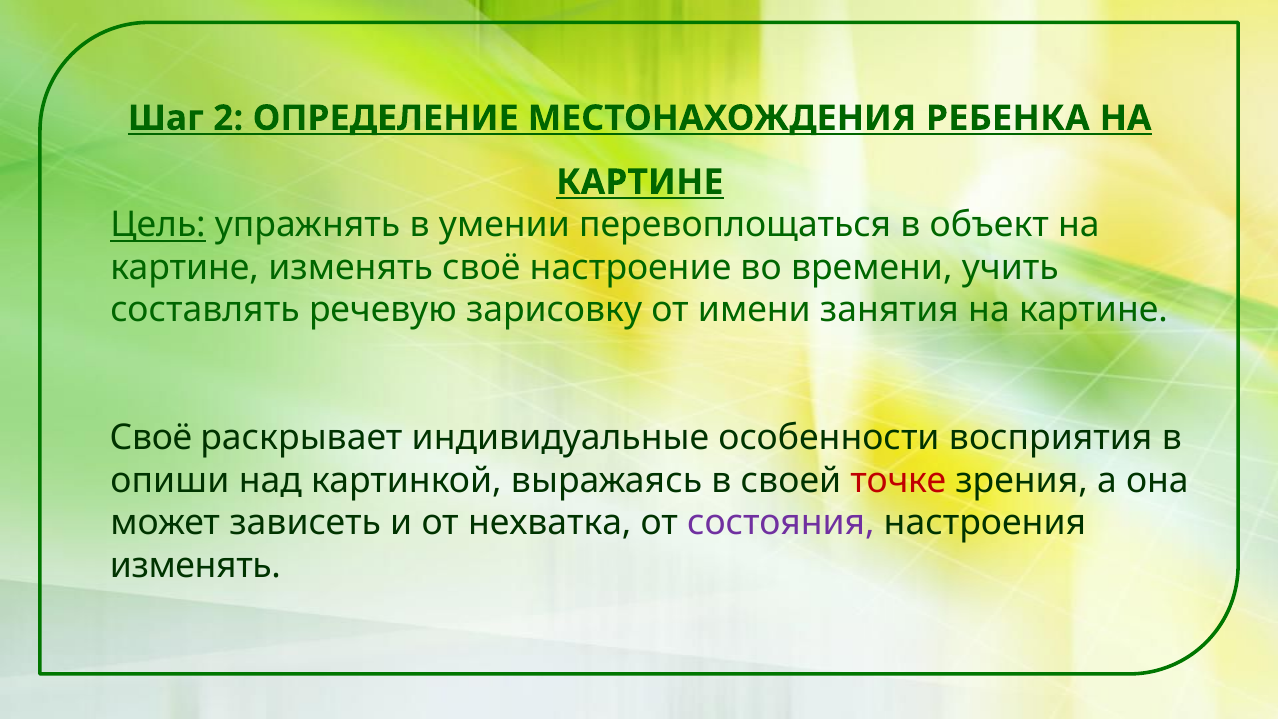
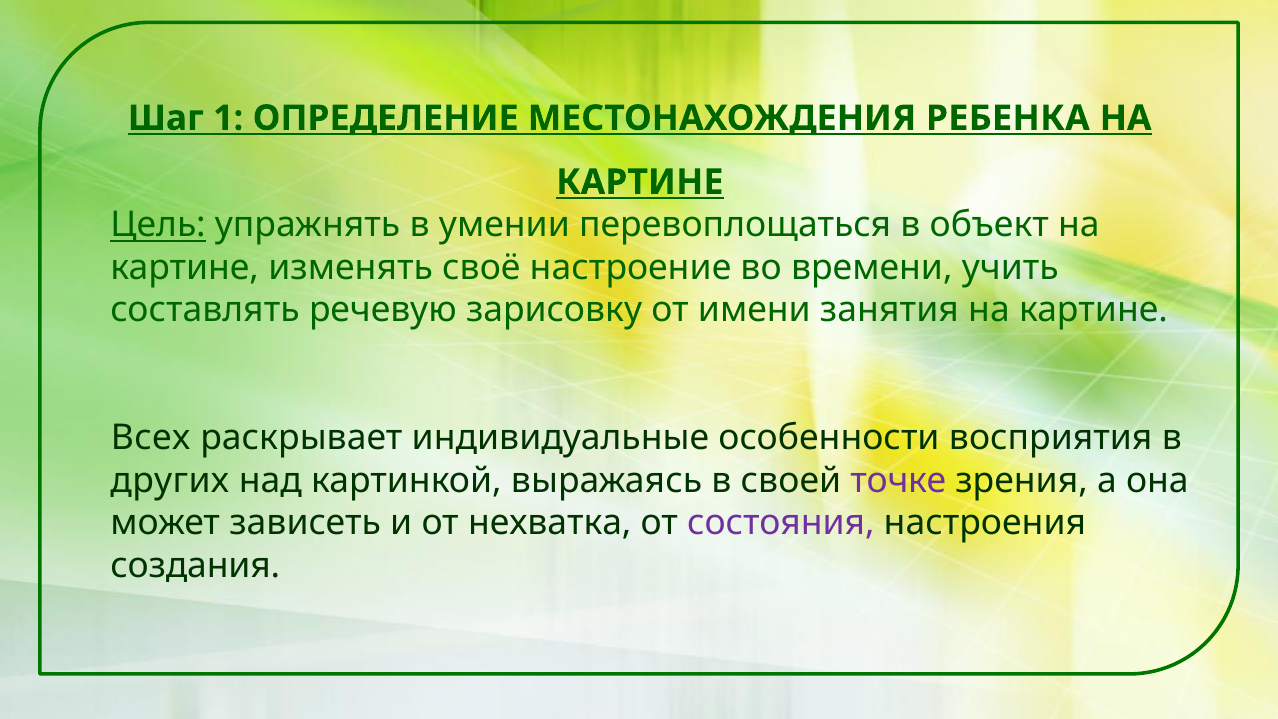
2: 2 -> 1
Своё at (151, 438): Своё -> Всех
опиши: опиши -> других
точке colour: red -> purple
изменять at (195, 566): изменять -> создания
